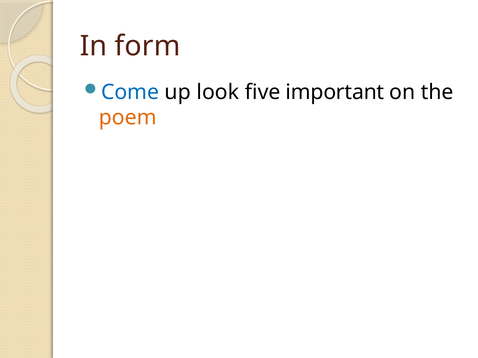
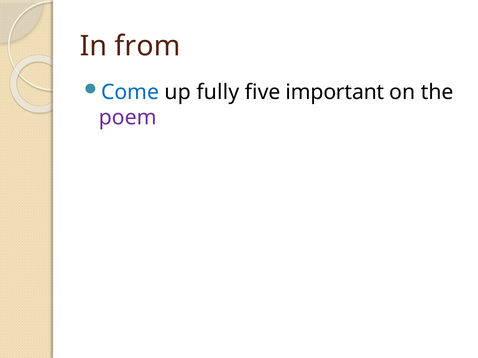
form: form -> from
look: look -> fully
poem colour: orange -> purple
